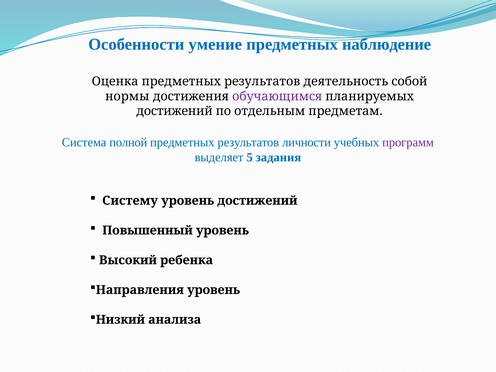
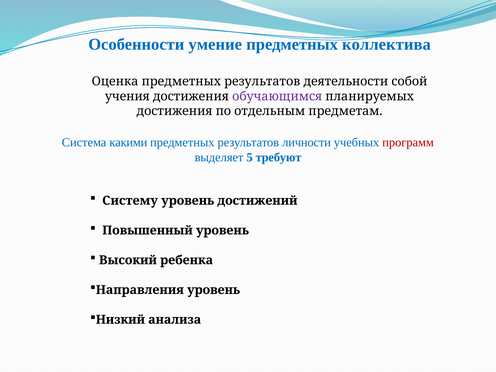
наблюдение: наблюдение -> коллектива
деятельность: деятельность -> деятельности
нормы: нормы -> учения
достижений at (175, 111): достижений -> достижения
полной: полной -> какими
программ colour: purple -> red
задания: задания -> требуют
